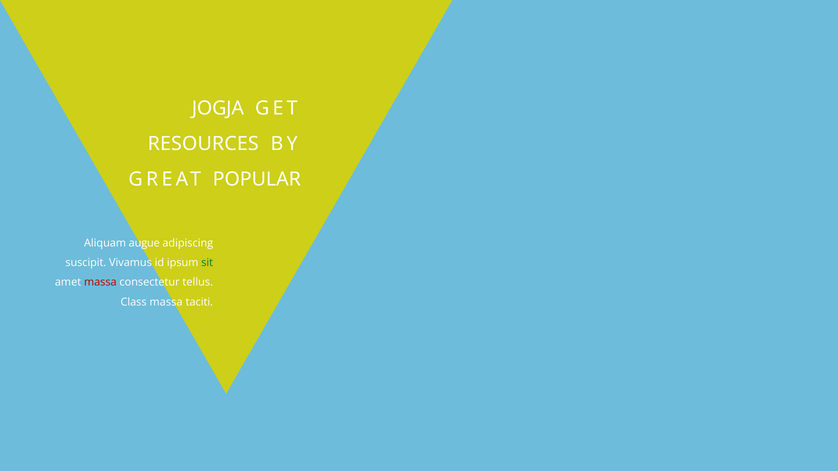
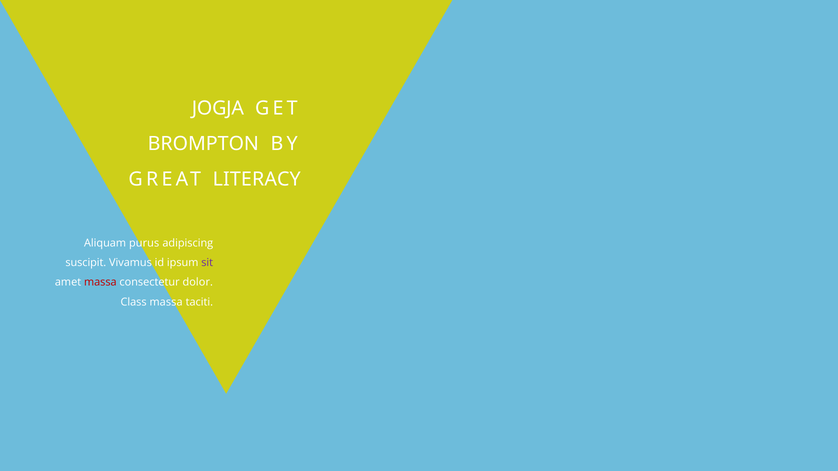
RESOURCES: RESOURCES -> BROMPTON
POPULAR: POPULAR -> LITERACY
augue: augue -> purus
sit colour: green -> purple
tellus: tellus -> dolor
